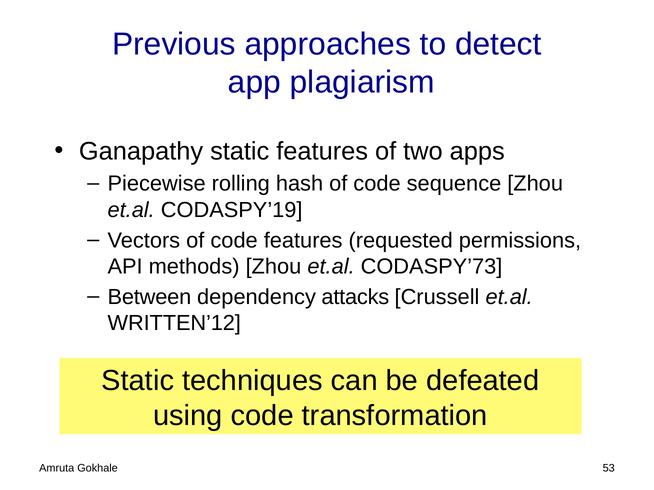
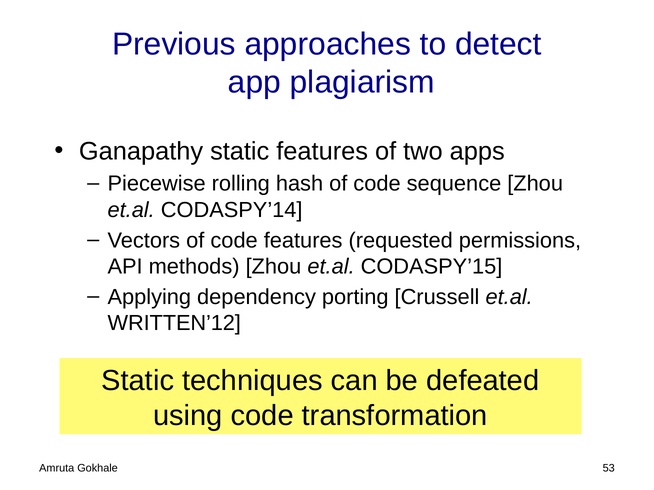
CODASPY’19: CODASPY’19 -> CODASPY’14
CODASPY’73: CODASPY’73 -> CODASPY’15
Between: Between -> Applying
attacks: attacks -> porting
